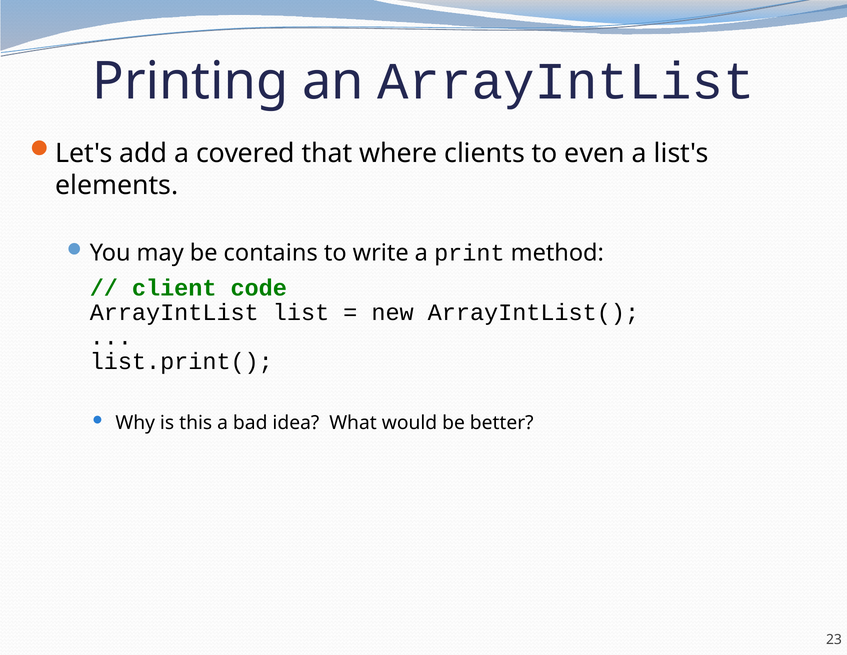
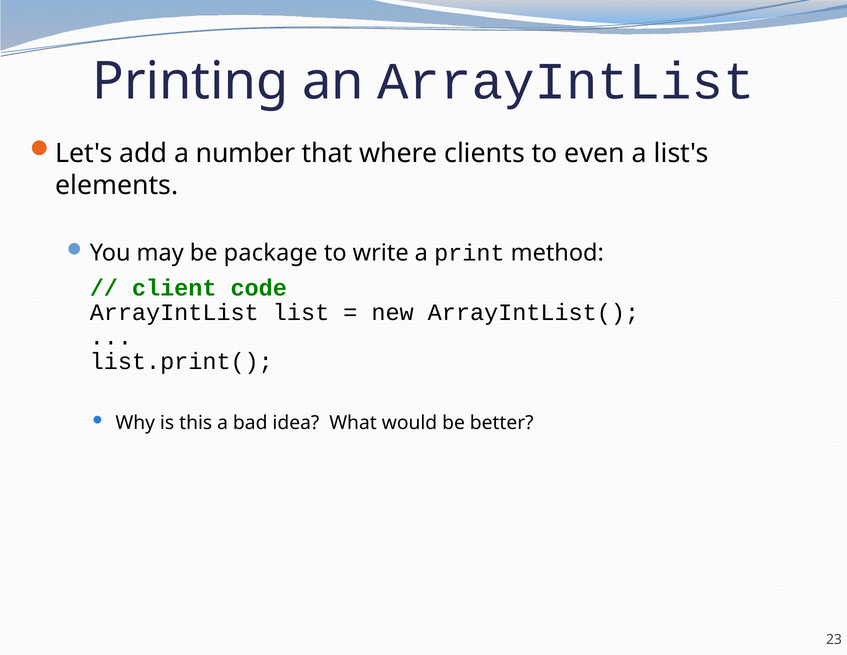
covered: covered -> number
contains: contains -> package
